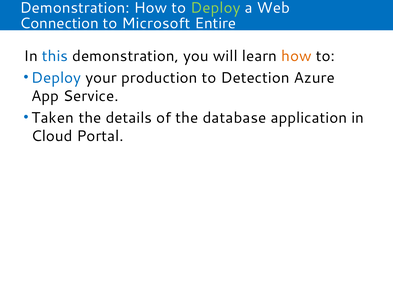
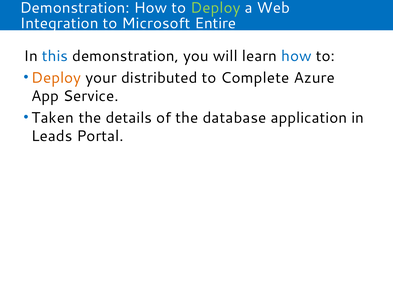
Connection: Connection -> Integration
how at (296, 56) colour: orange -> blue
Deploy at (56, 78) colour: blue -> orange
production: production -> distributed
Detection: Detection -> Complete
Cloud: Cloud -> Leads
